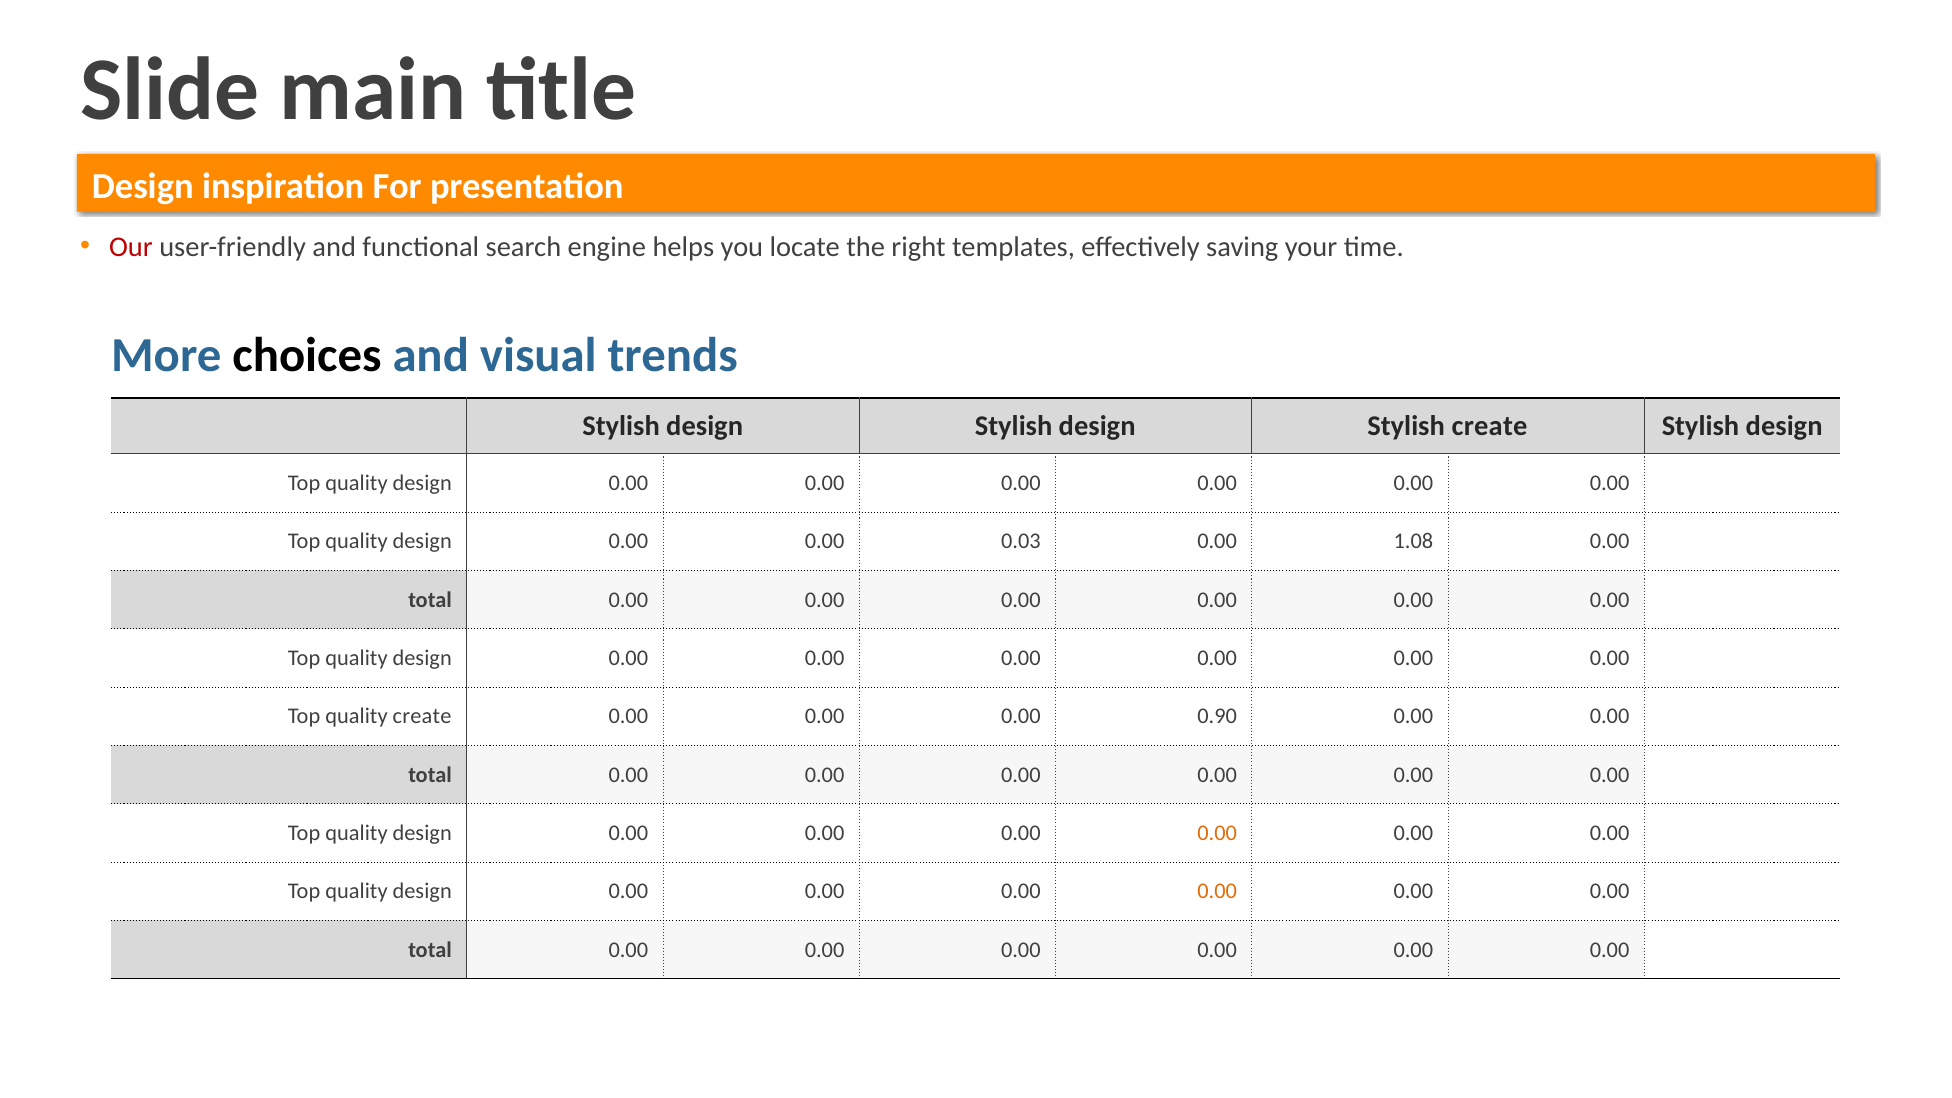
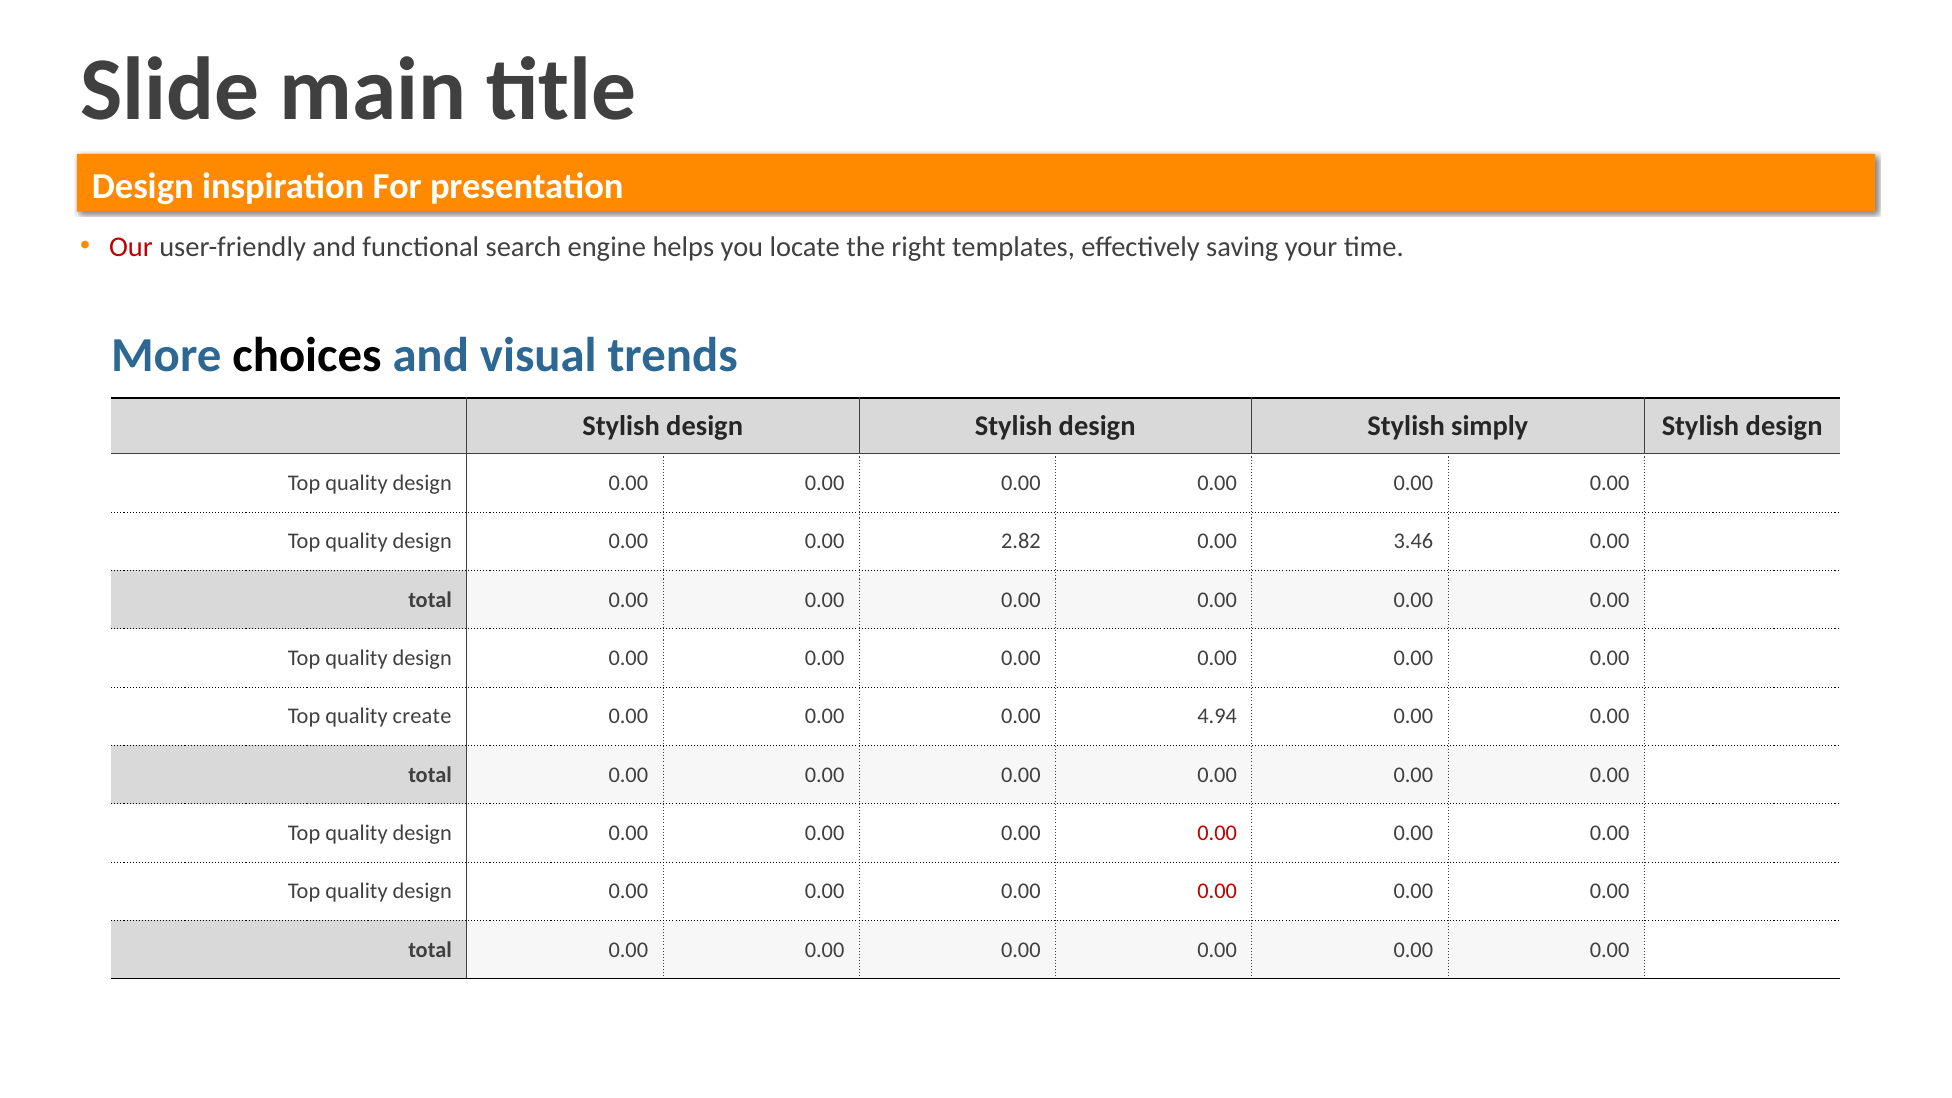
Stylish create: create -> simply
0.03: 0.03 -> 2.82
1.08: 1.08 -> 3.46
0.90: 0.90 -> 4.94
0.00 at (1217, 833) colour: orange -> red
0.00 at (1217, 891) colour: orange -> red
